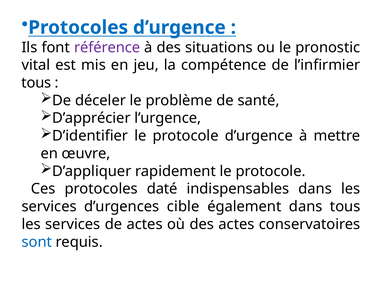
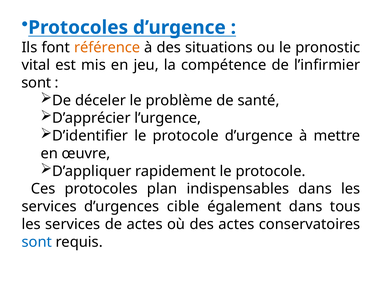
référence colour: purple -> orange
tous at (36, 83): tous -> sont
daté: daté -> plan
